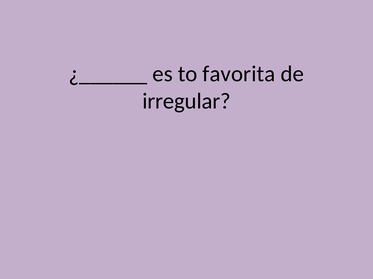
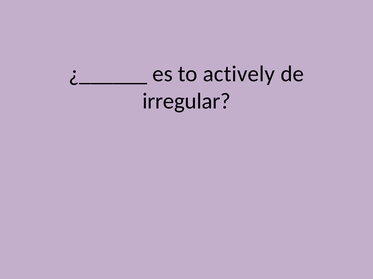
favorita: favorita -> actively
